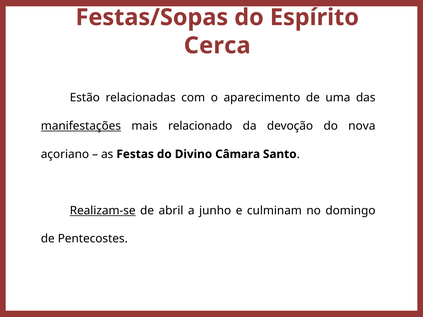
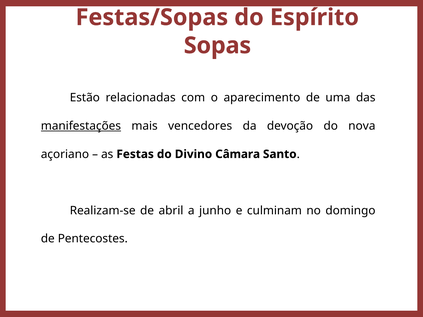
Cerca: Cerca -> Sopas
relacionado: relacionado -> vencedores
Realizam-se underline: present -> none
